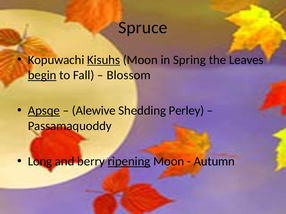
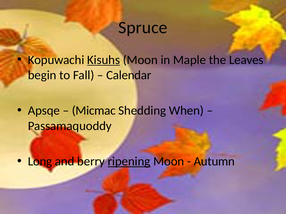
Spring: Spring -> Maple
begin underline: present -> none
Blossom: Blossom -> Calendar
Apsqe underline: present -> none
Alewive: Alewive -> Micmac
Perley: Perley -> When
